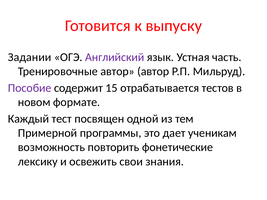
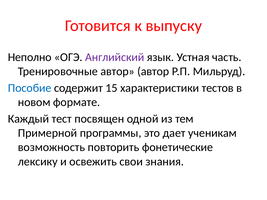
Задании: Задании -> Неполно
Пособие colour: purple -> blue
отрабатывается: отрабатывается -> характеристики
